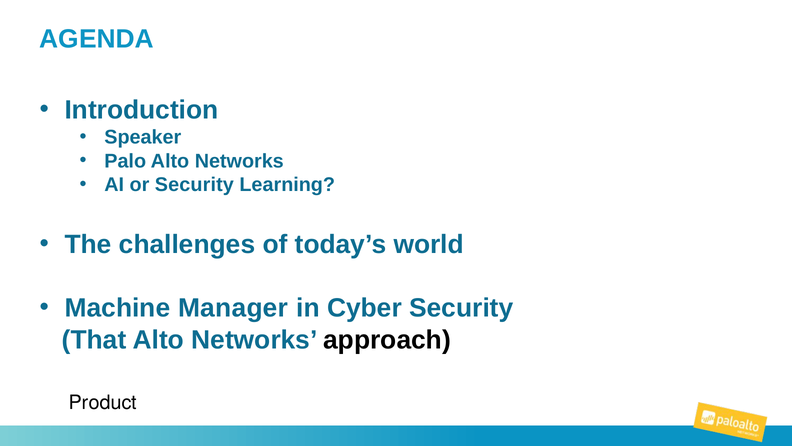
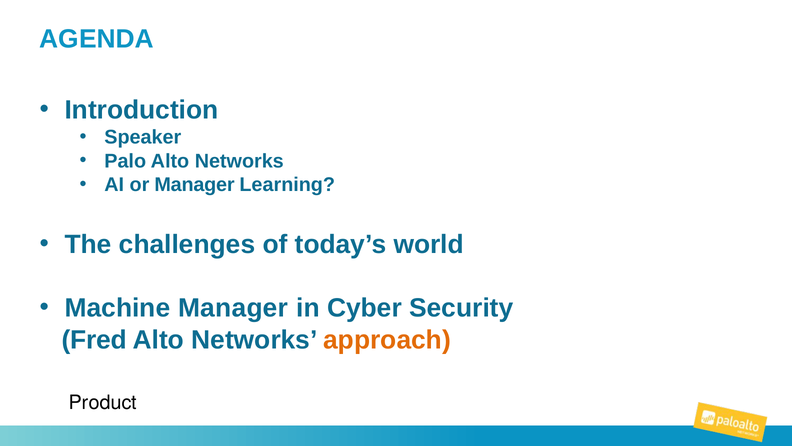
or Security: Security -> Manager
That at (94, 339): That -> Fred
approach at (387, 339) colour: black -> orange
